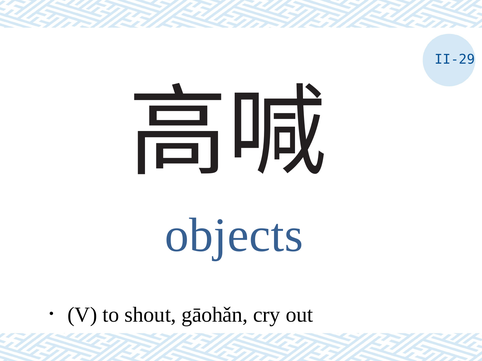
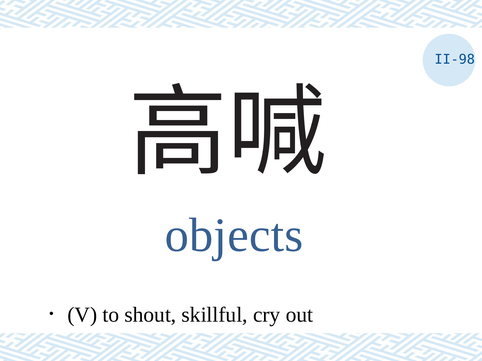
II-29: II-29 -> II-98
gāohǎn: gāohǎn -> skillful
